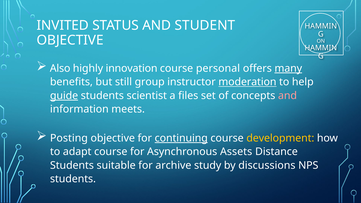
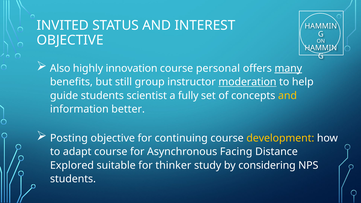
STUDENT: STUDENT -> INTEREST
guide underline: present -> none
files: files -> fully
and at (287, 96) colour: pink -> yellow
meets: meets -> better
continuing underline: present -> none
Assets: Assets -> Facing
Students at (72, 165): Students -> Explored
archive: archive -> thinker
discussions: discussions -> considering
